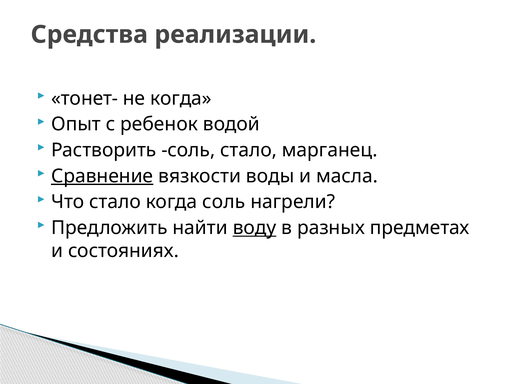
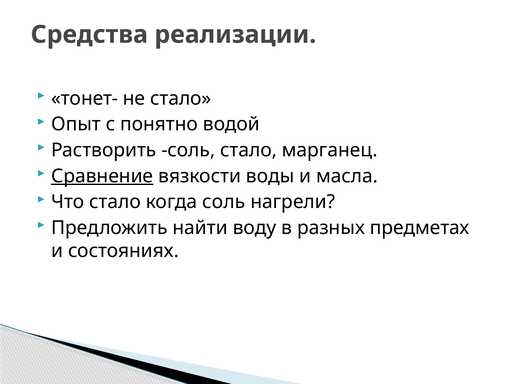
не когда: когда -> стало
ребенок: ребенок -> понятно
воду underline: present -> none
